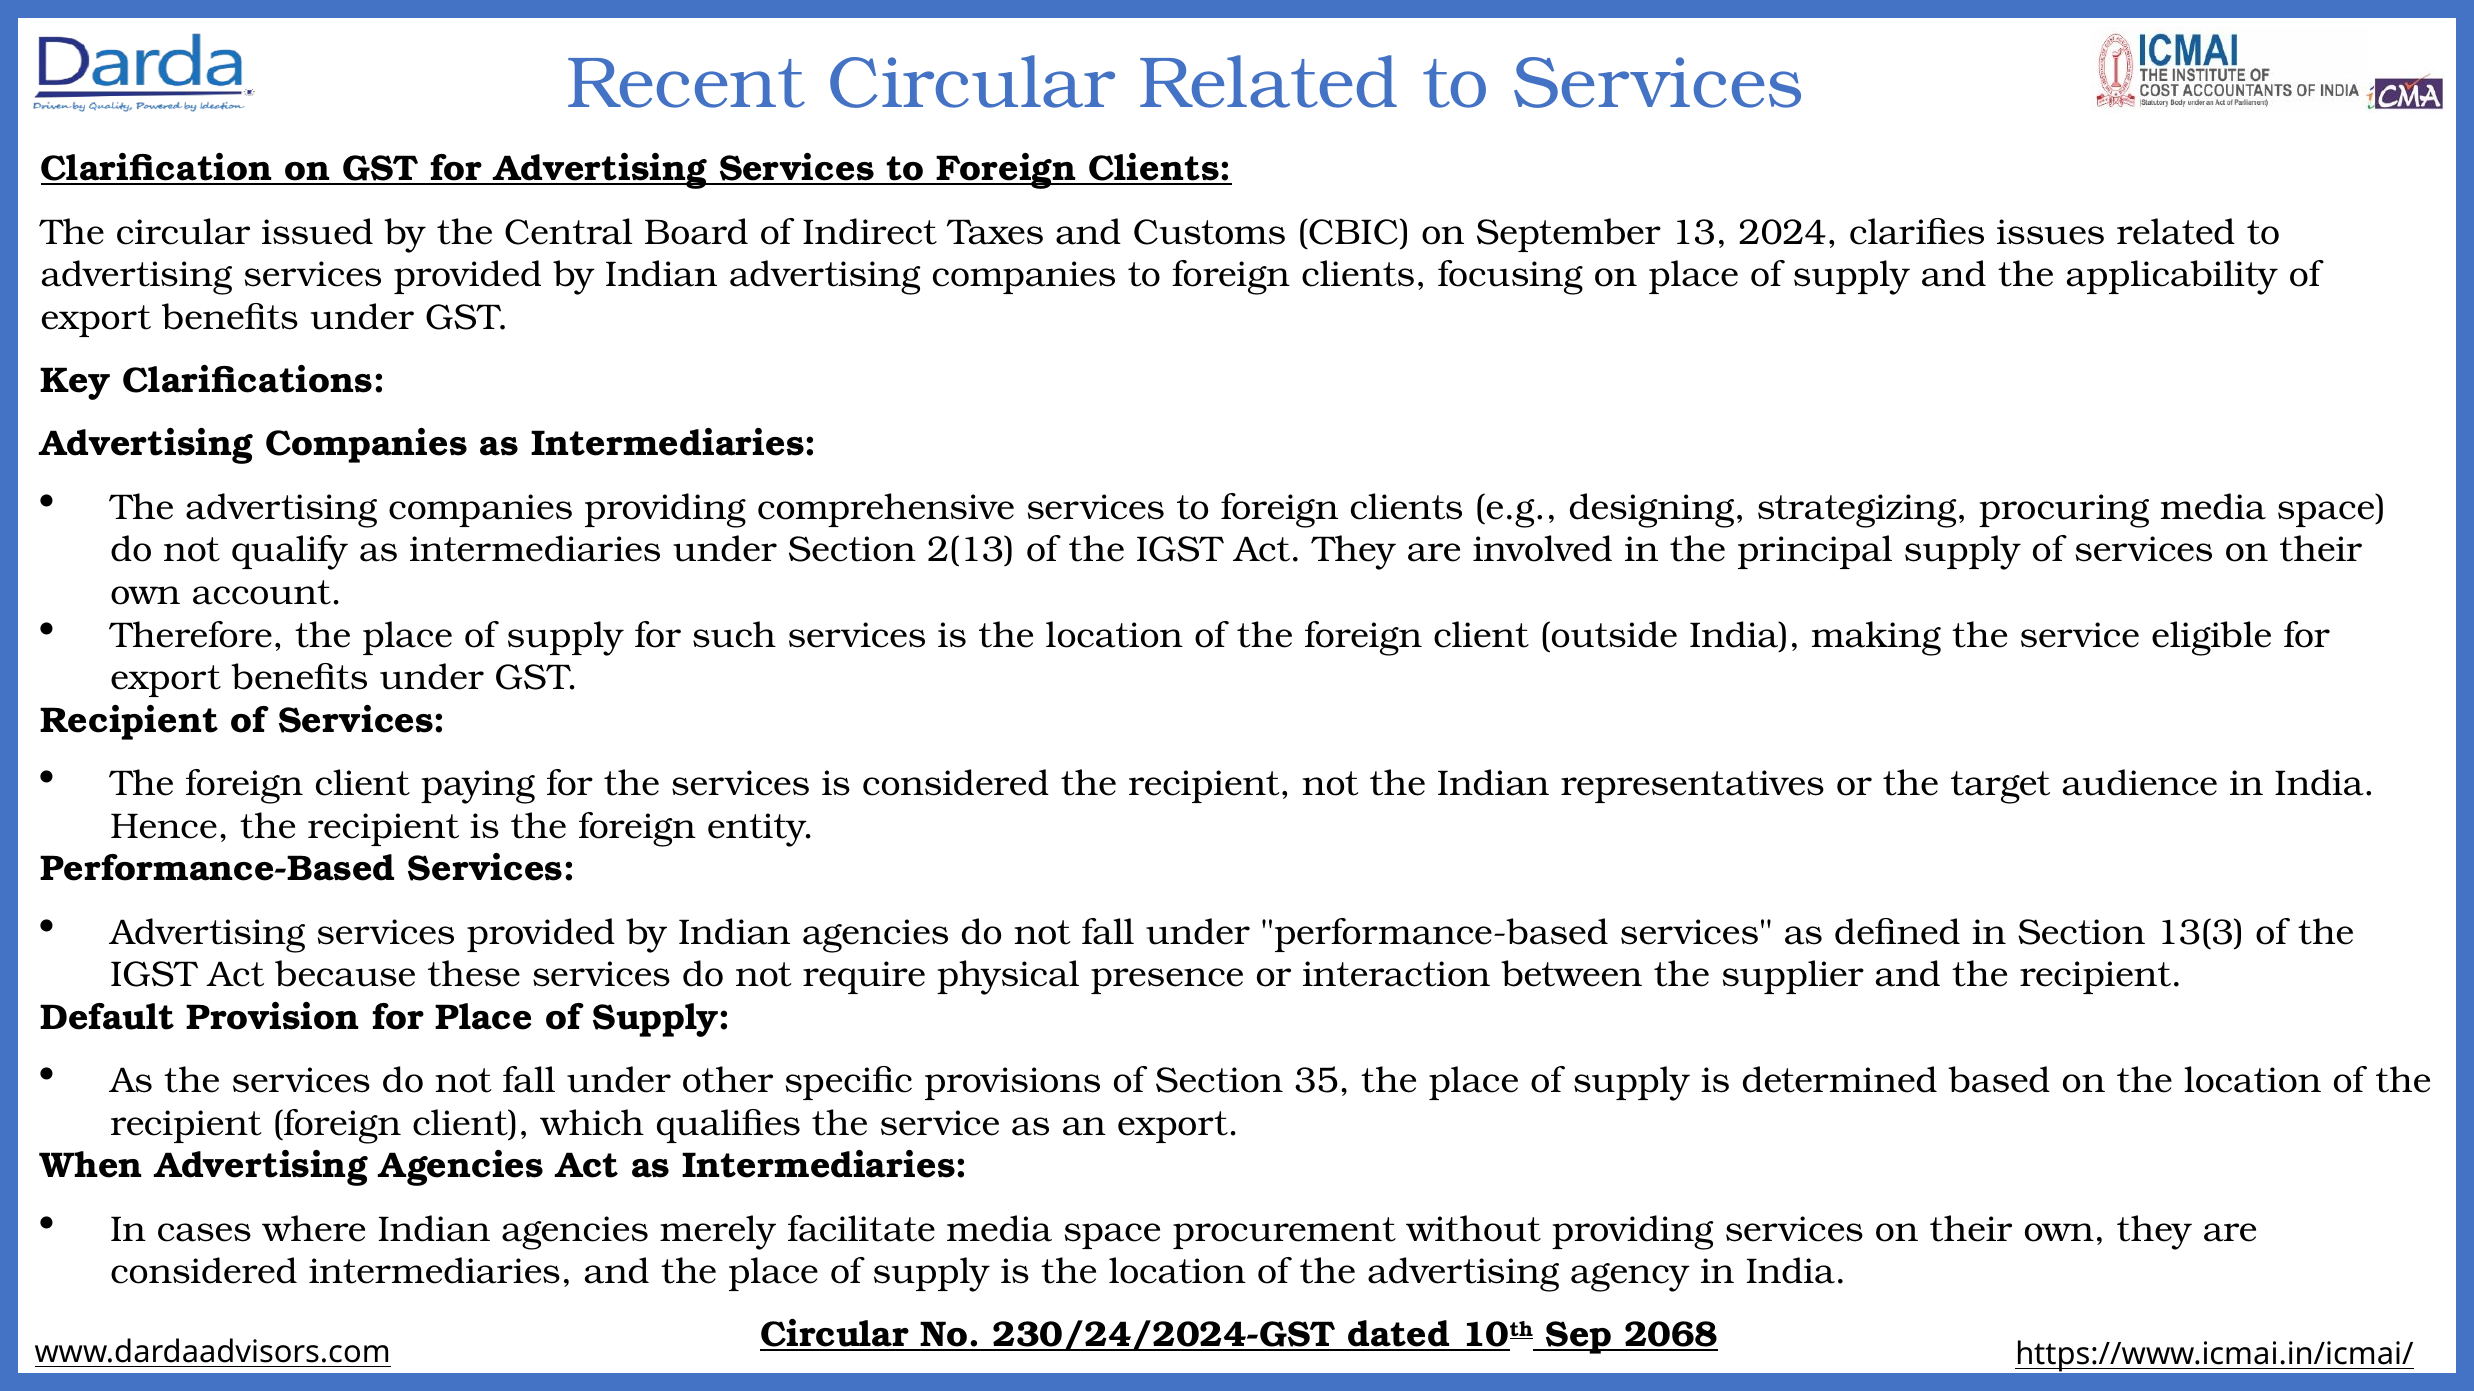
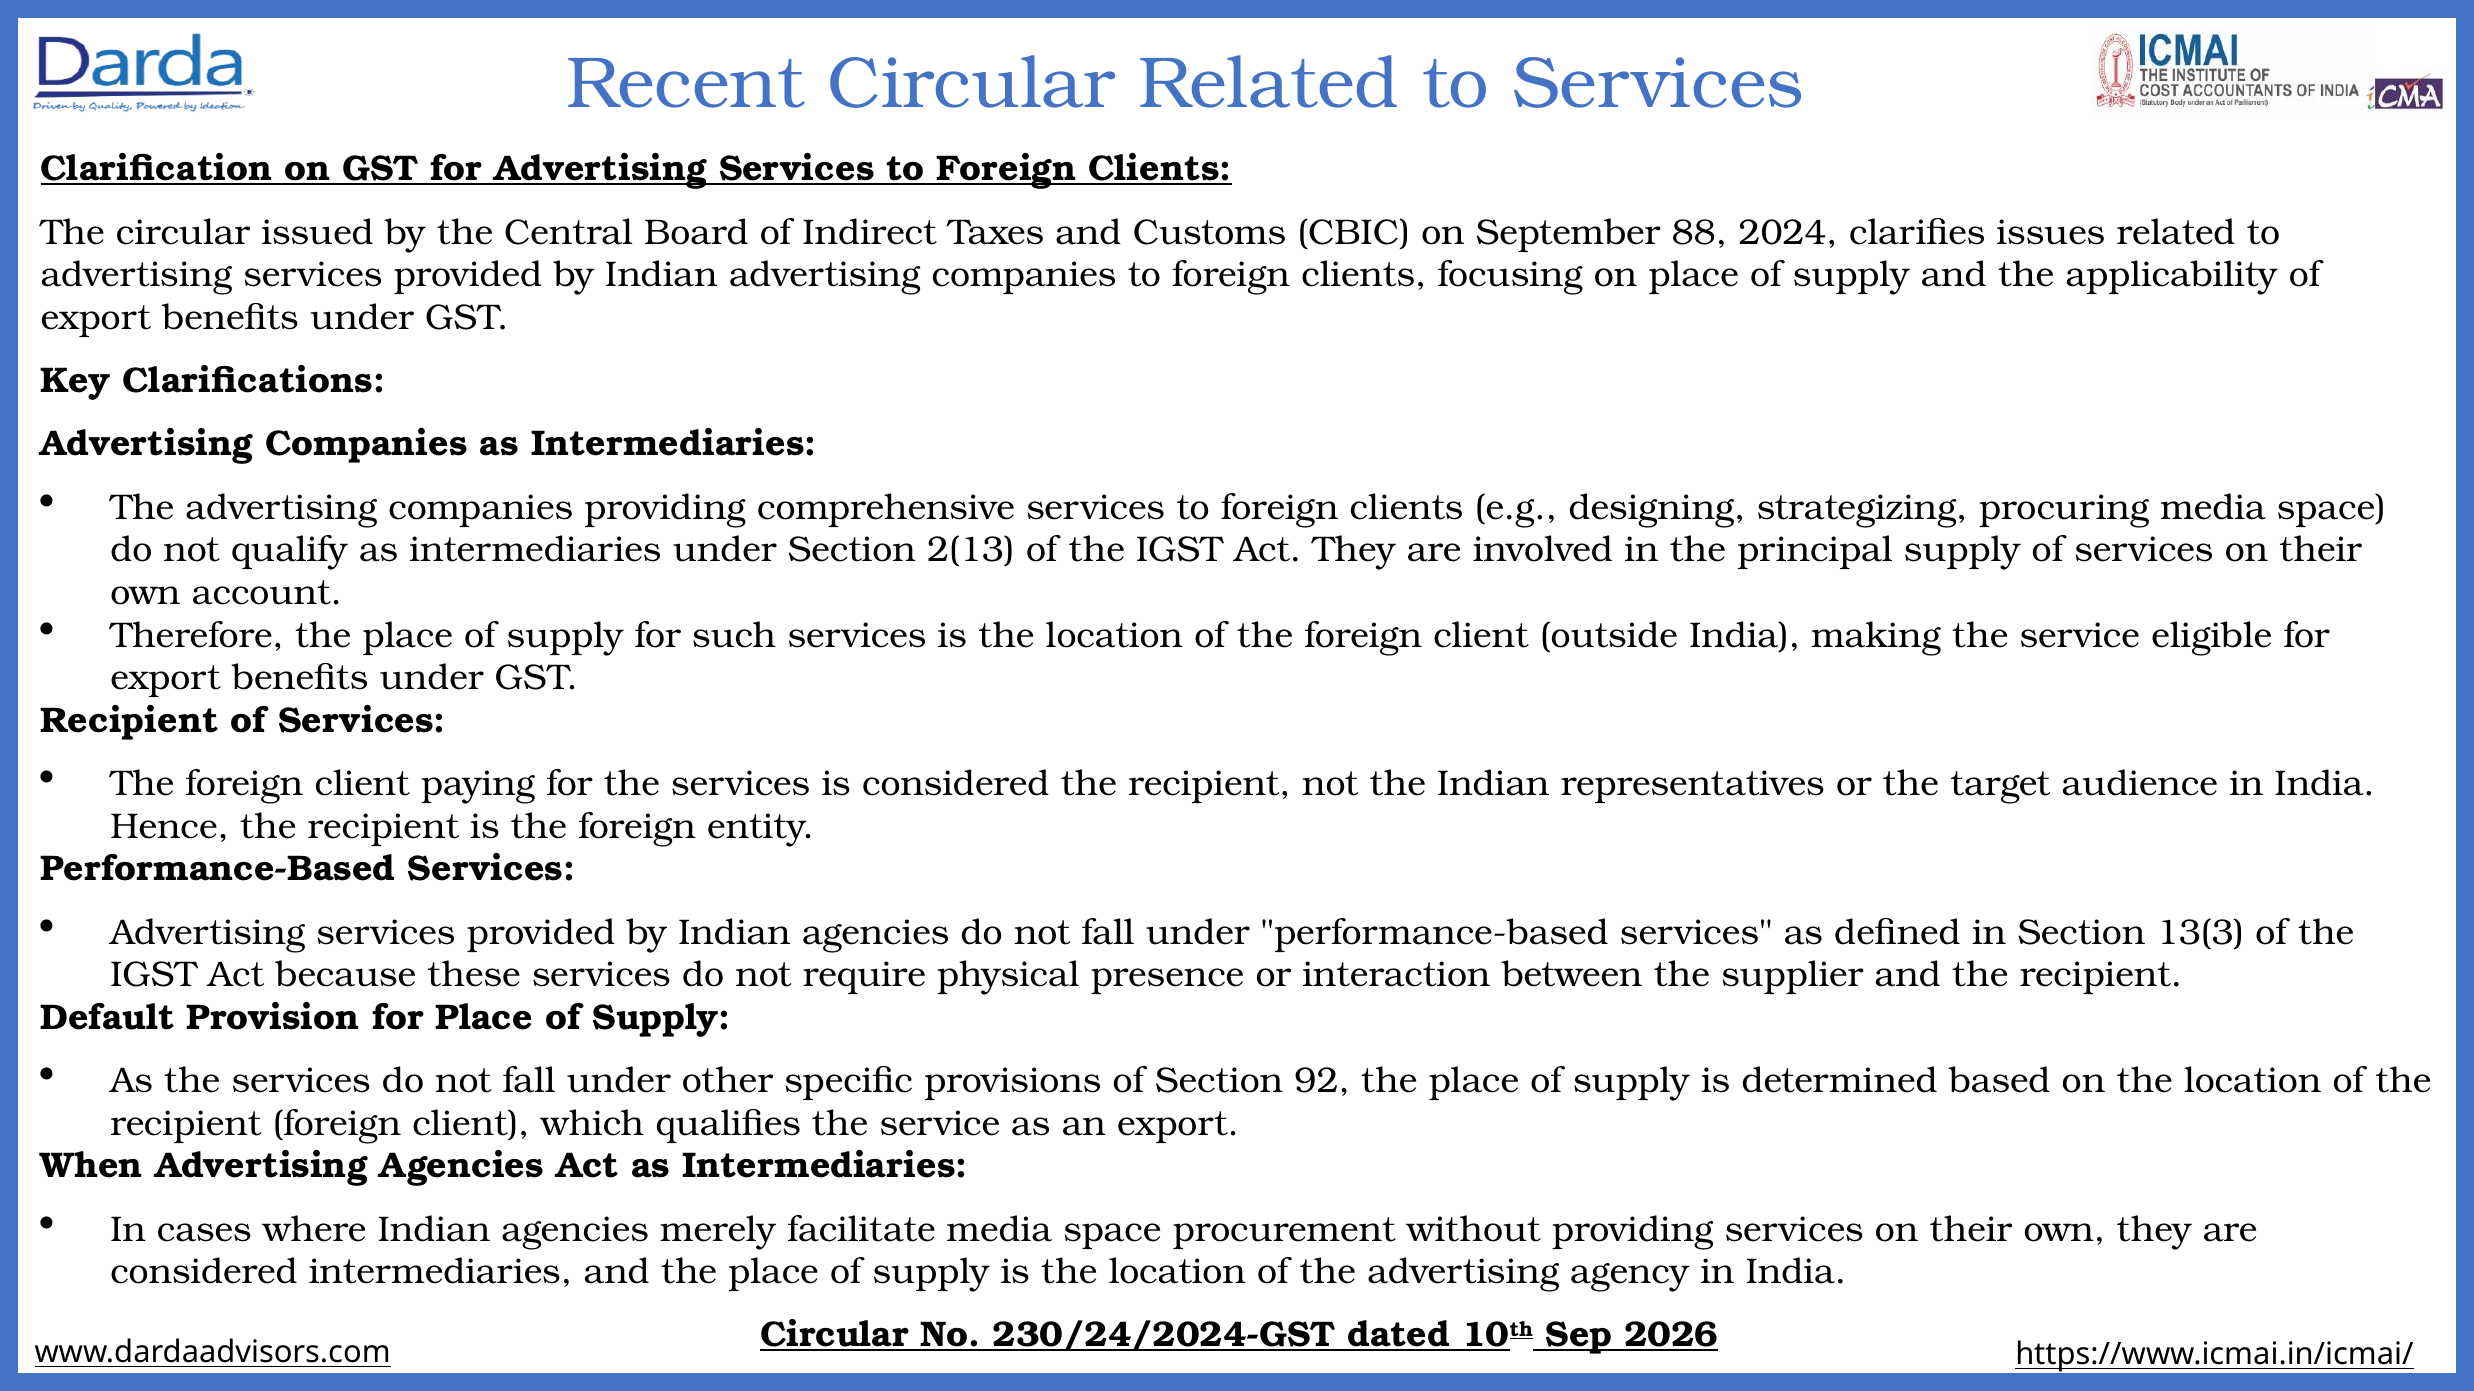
13: 13 -> 88
35: 35 -> 92
2068: 2068 -> 2026
